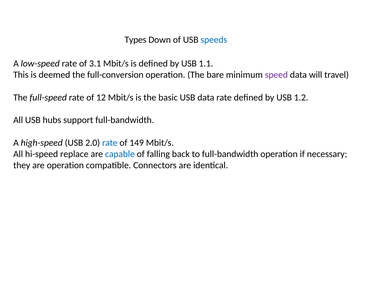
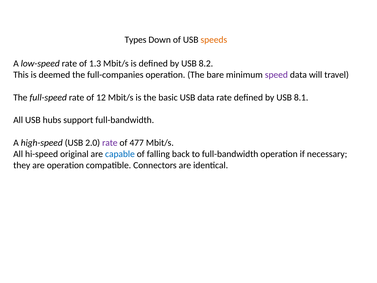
speeds colour: blue -> orange
3.1: 3.1 -> 1.3
1.1: 1.1 -> 8.2
full-conversion: full-conversion -> full-companies
1.2: 1.2 -> 8.1
rate at (110, 143) colour: blue -> purple
149: 149 -> 477
replace: replace -> original
